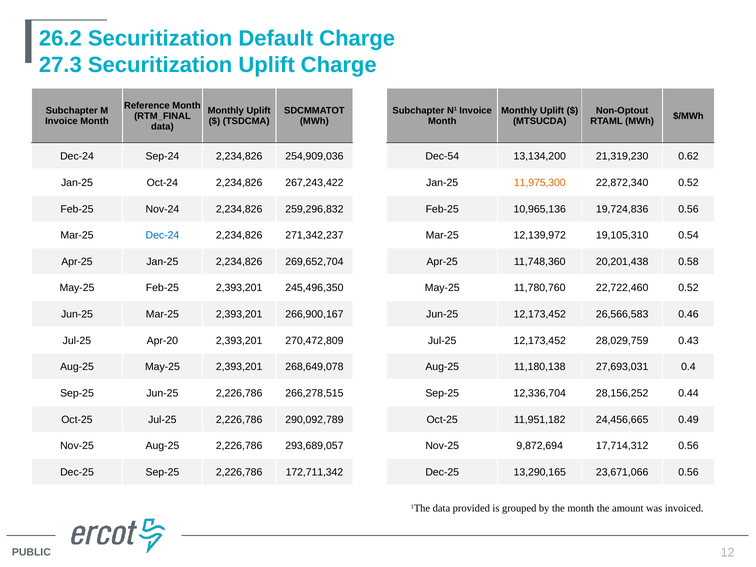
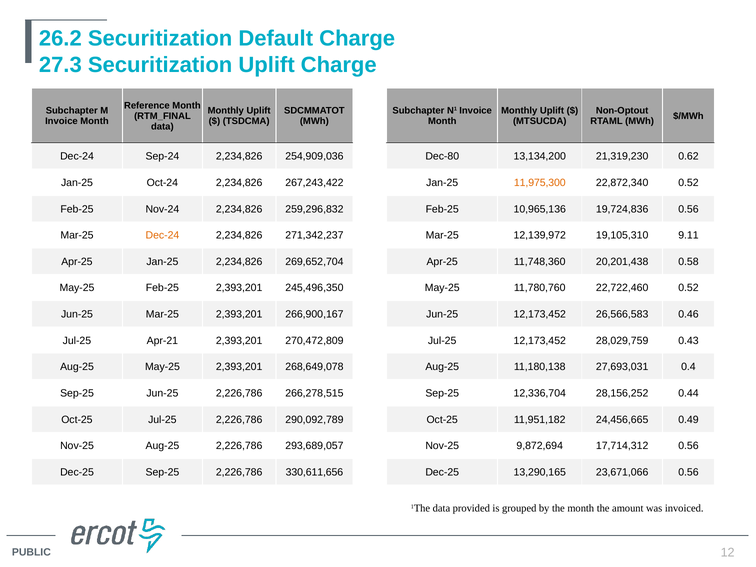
Dec-54: Dec-54 -> Dec-80
Dec-24 at (162, 235) colour: blue -> orange
0.54: 0.54 -> 9.11
Apr-20: Apr-20 -> Apr-21
172,711,342: 172,711,342 -> 330,611,656
